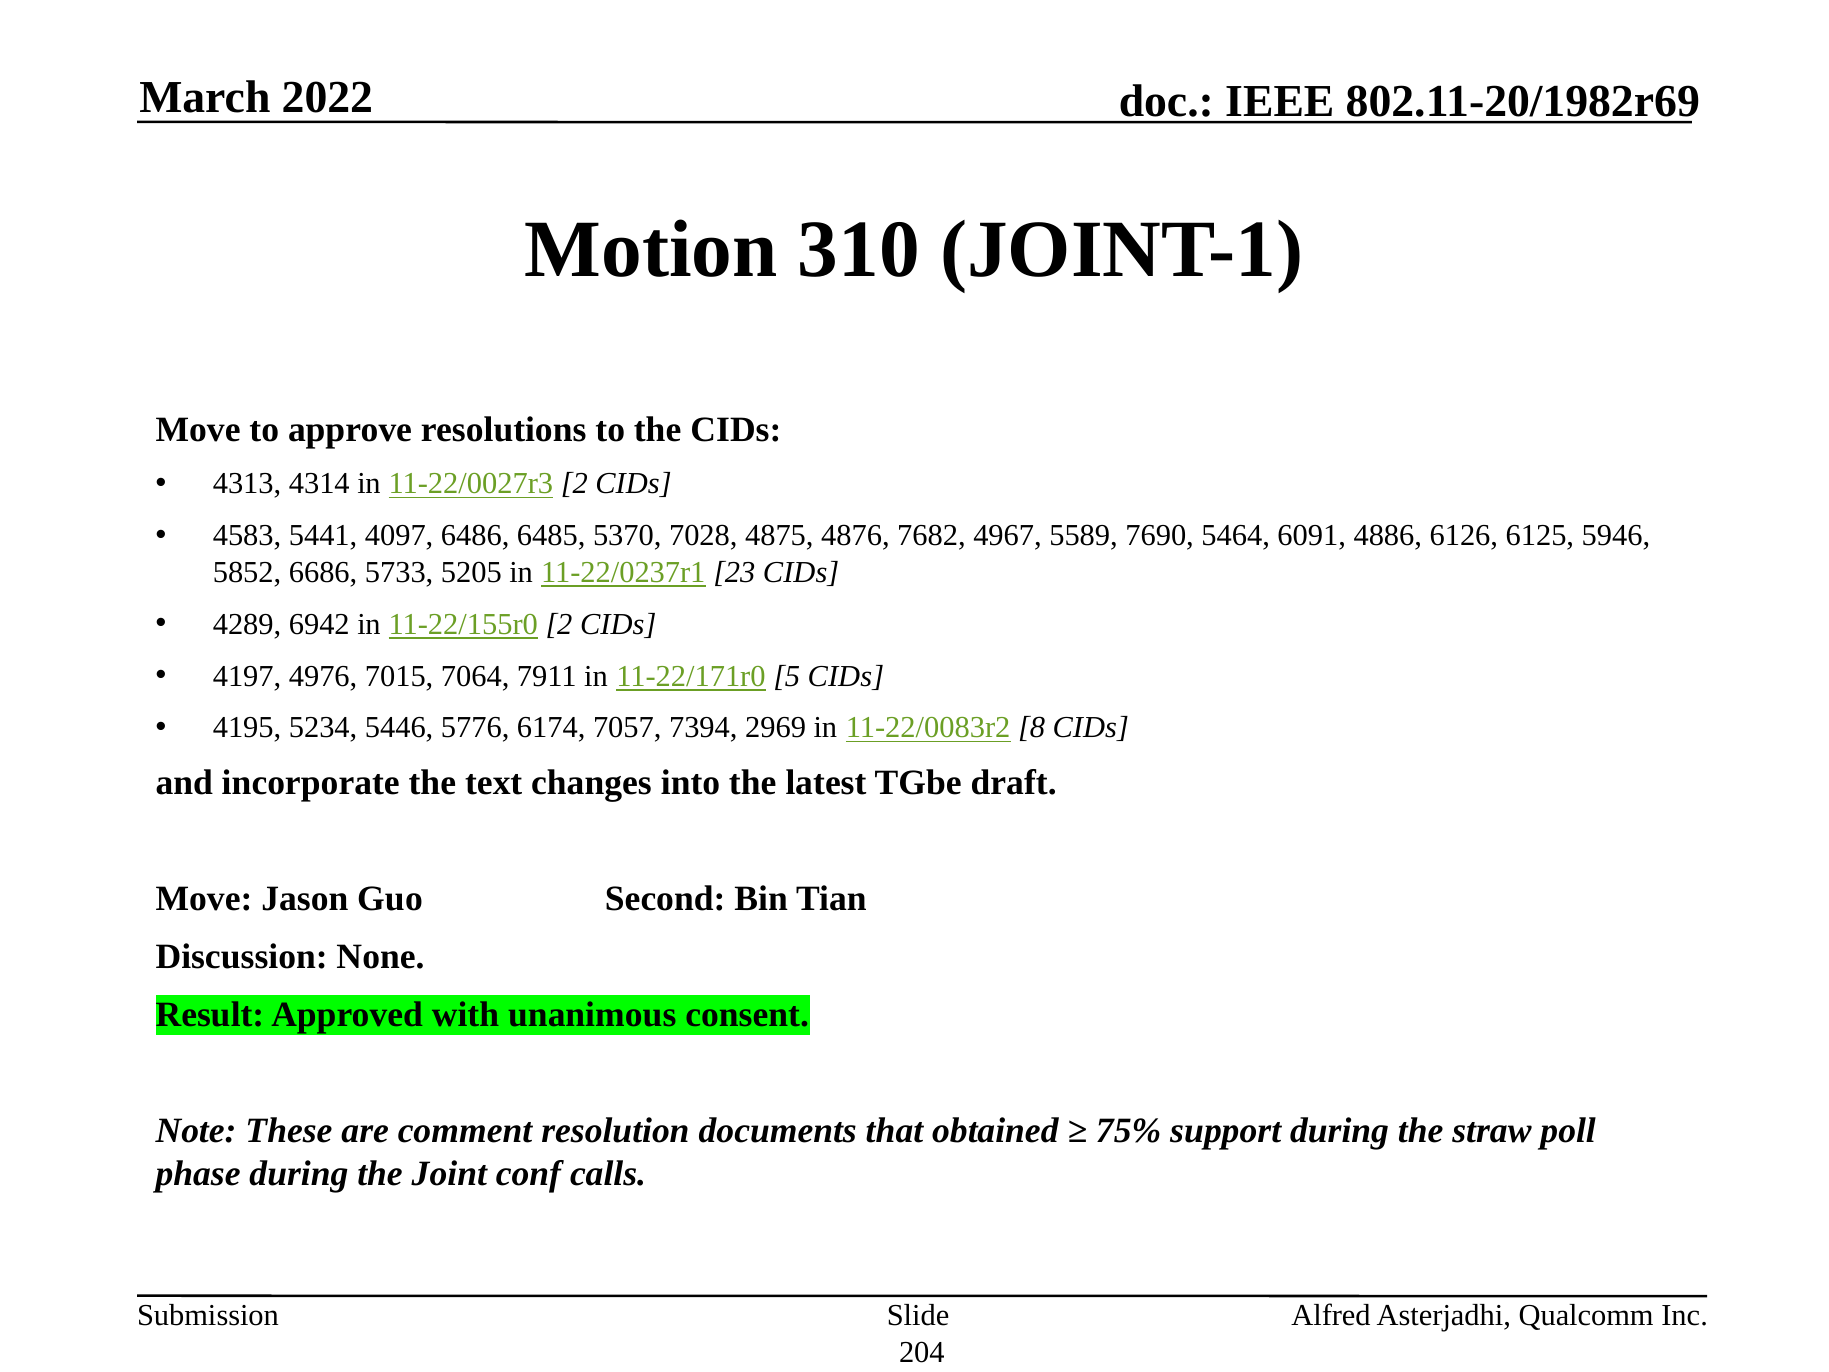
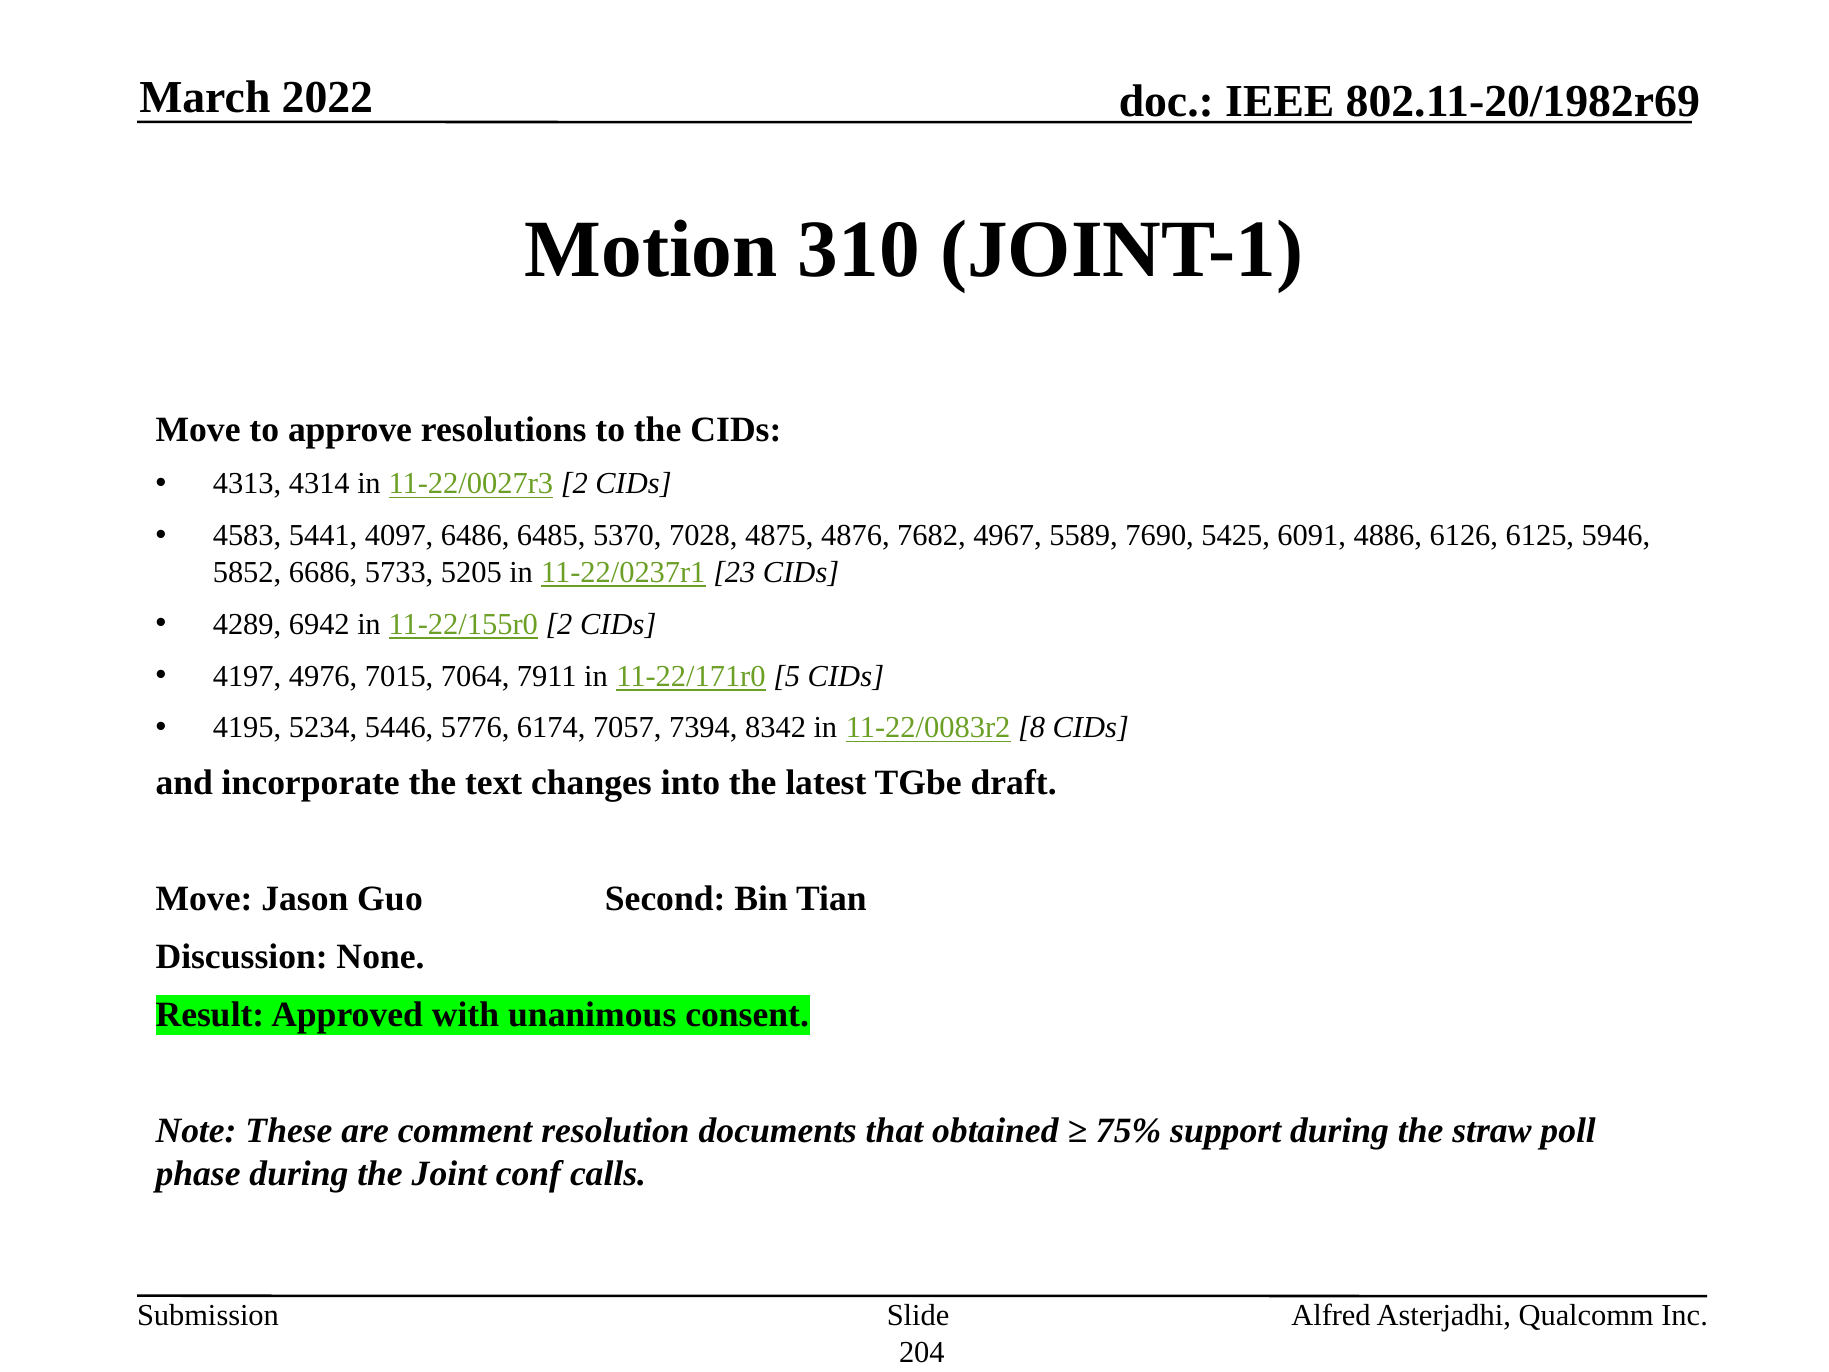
5464: 5464 -> 5425
2969: 2969 -> 8342
